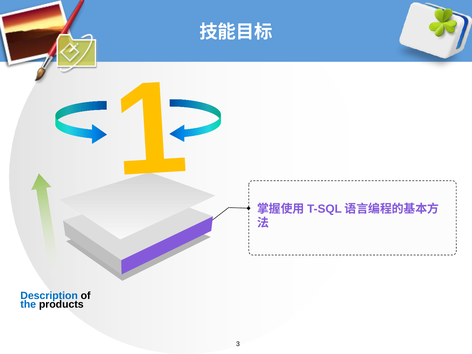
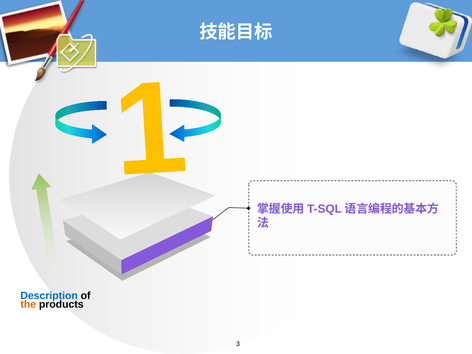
the colour: blue -> orange
